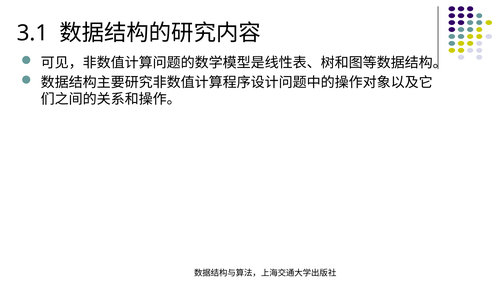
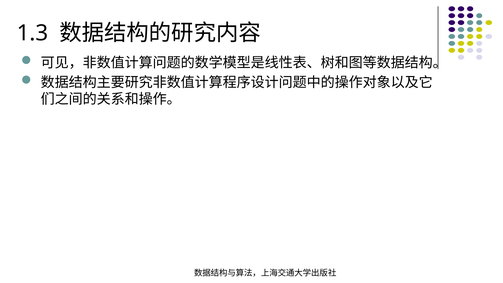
3.1: 3.1 -> 1.3
